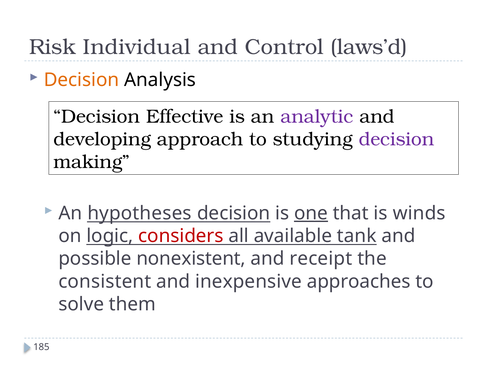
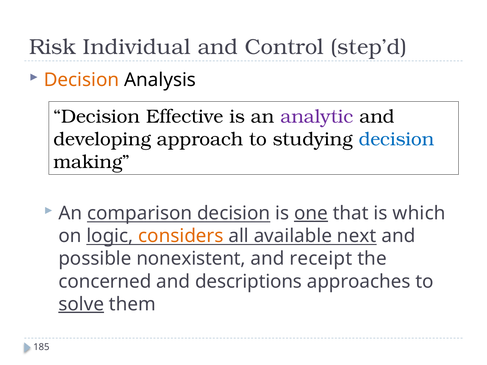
laws’d: laws’d -> step’d
decision at (397, 139) colour: purple -> blue
hypotheses: hypotheses -> comparison
winds: winds -> which
considers colour: red -> orange
tank: tank -> next
consistent: consistent -> concerned
inexpensive: inexpensive -> descriptions
solve underline: none -> present
